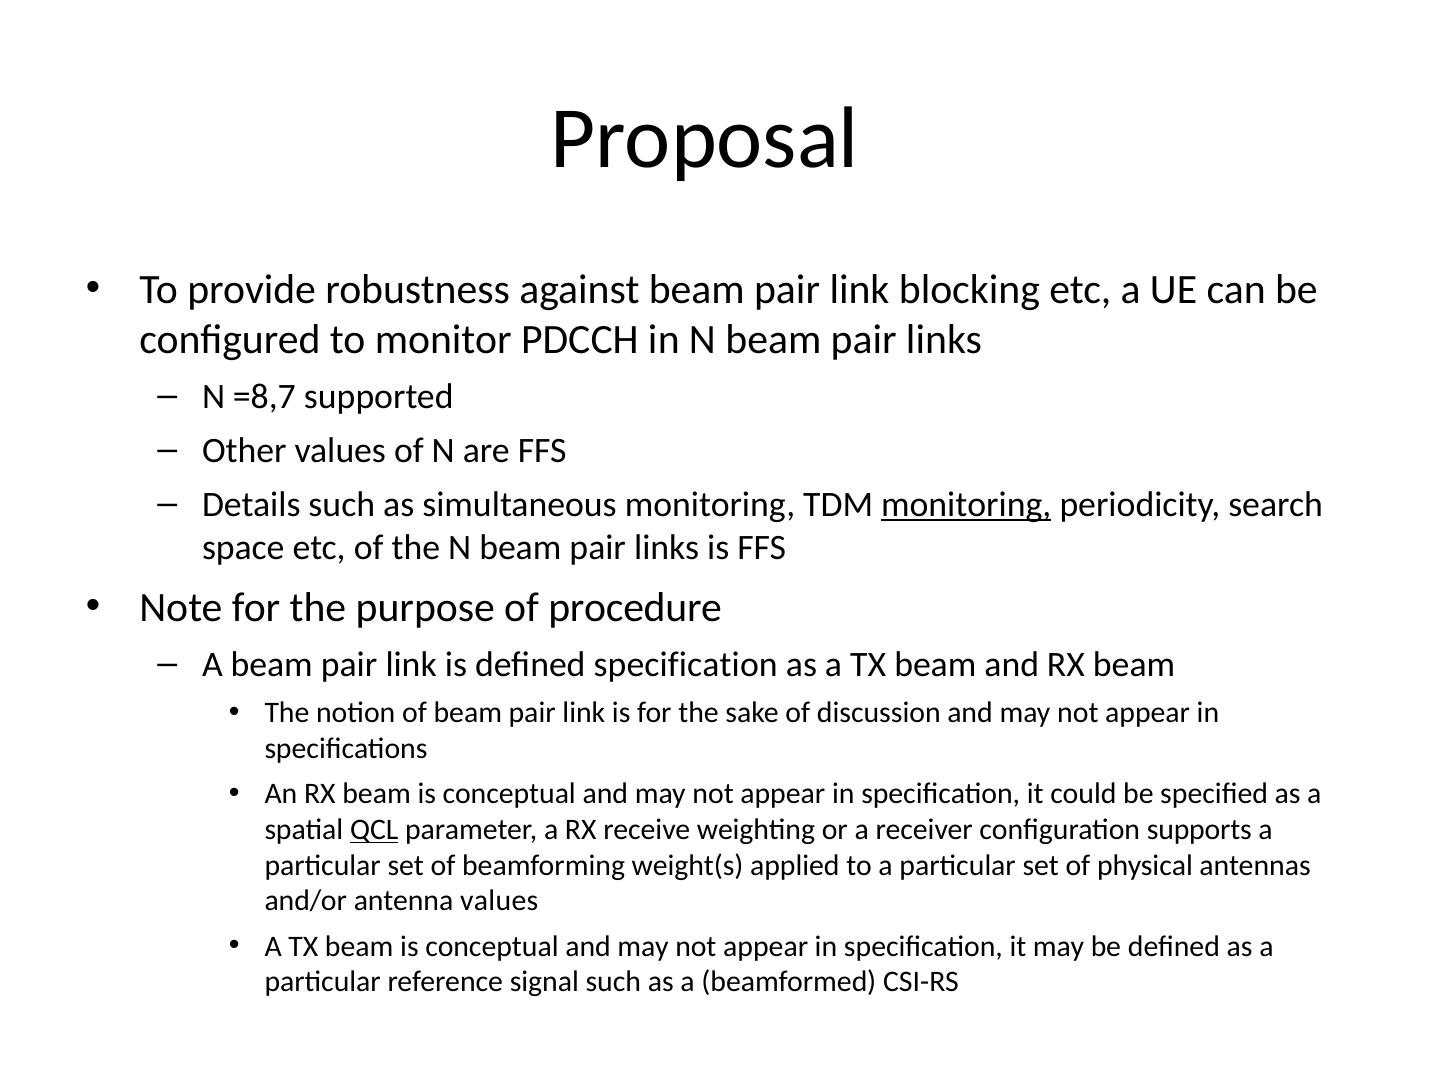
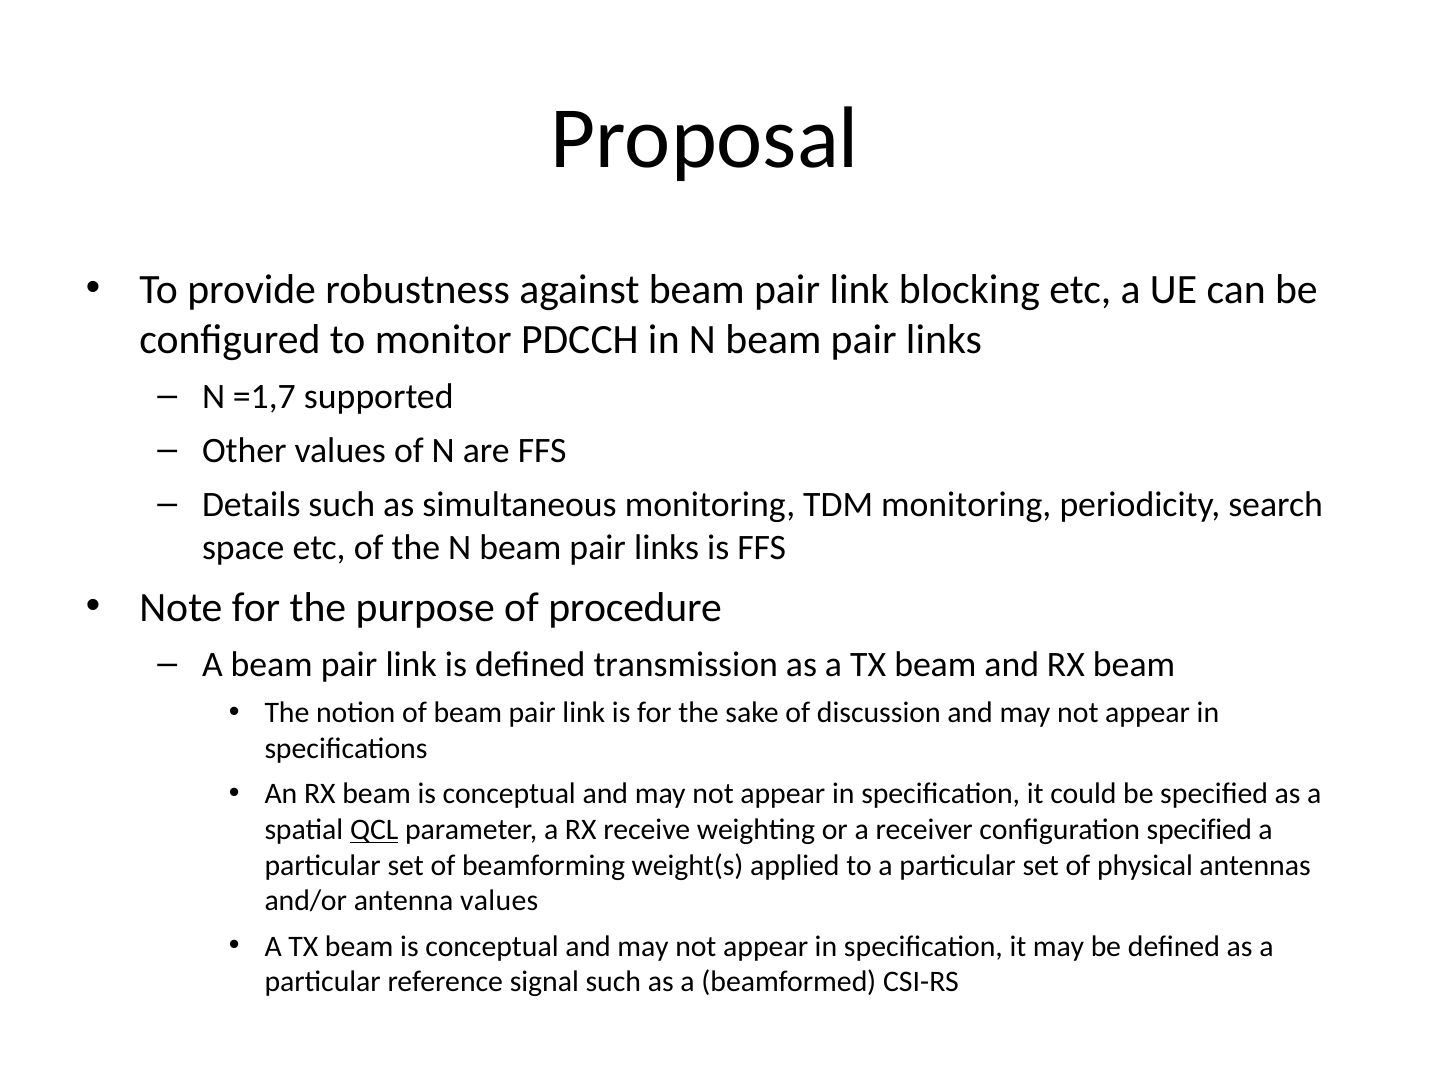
=8,7: =8,7 -> =1,7
monitoring at (966, 505) underline: present -> none
defined specification: specification -> transmission
configuration supports: supports -> specified
